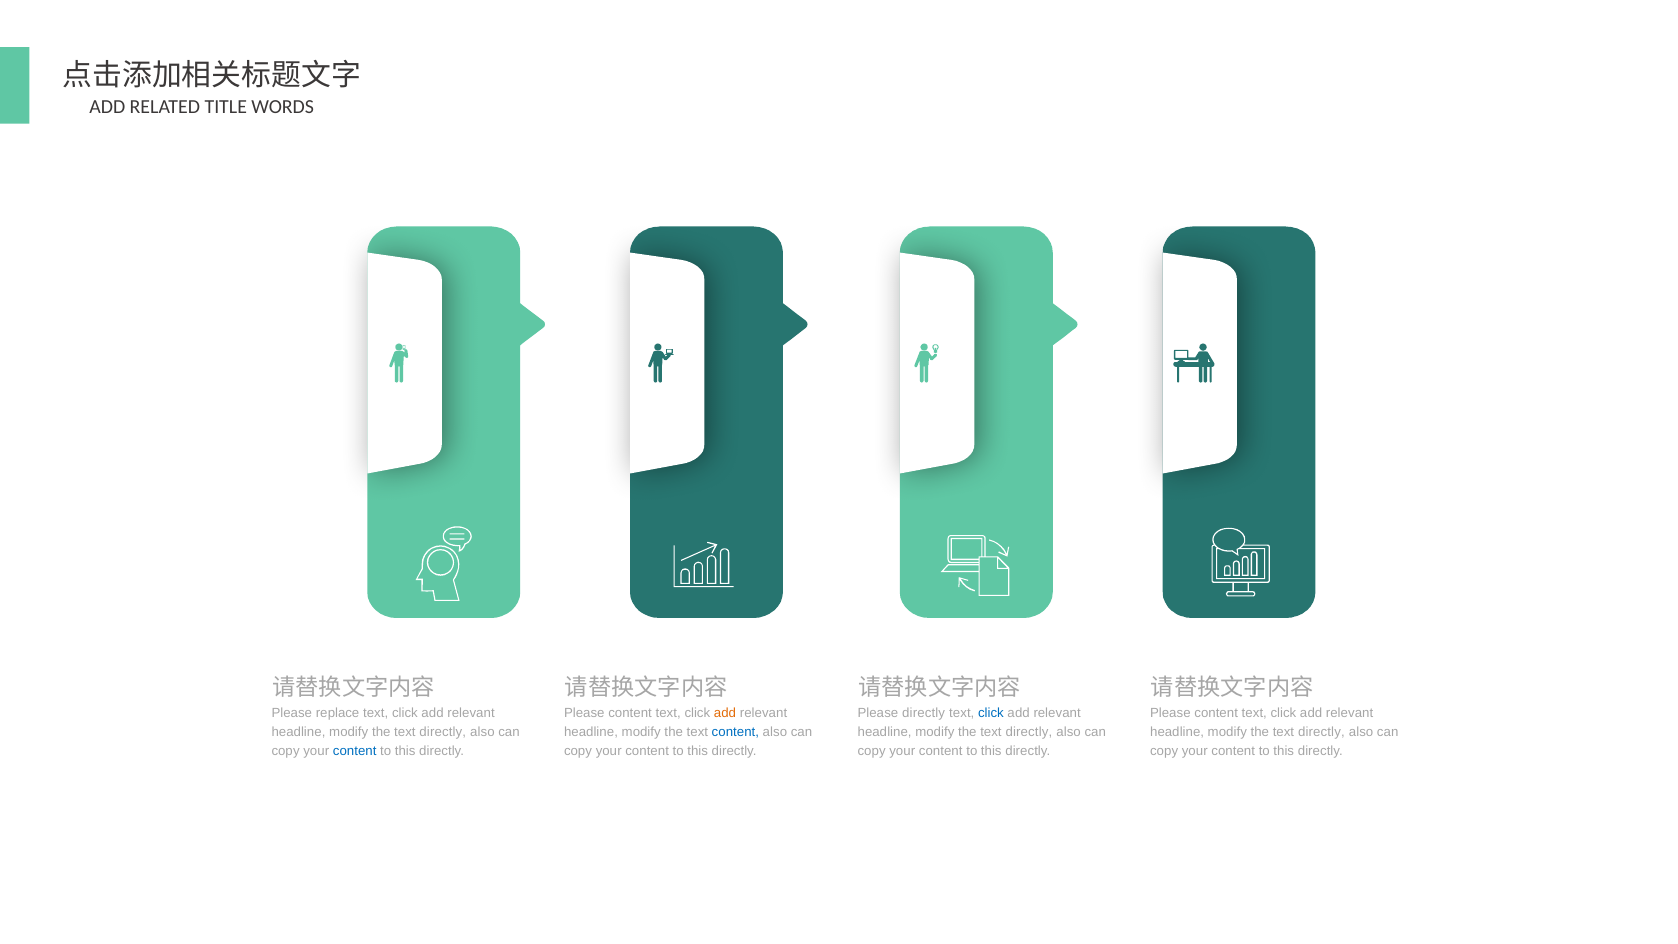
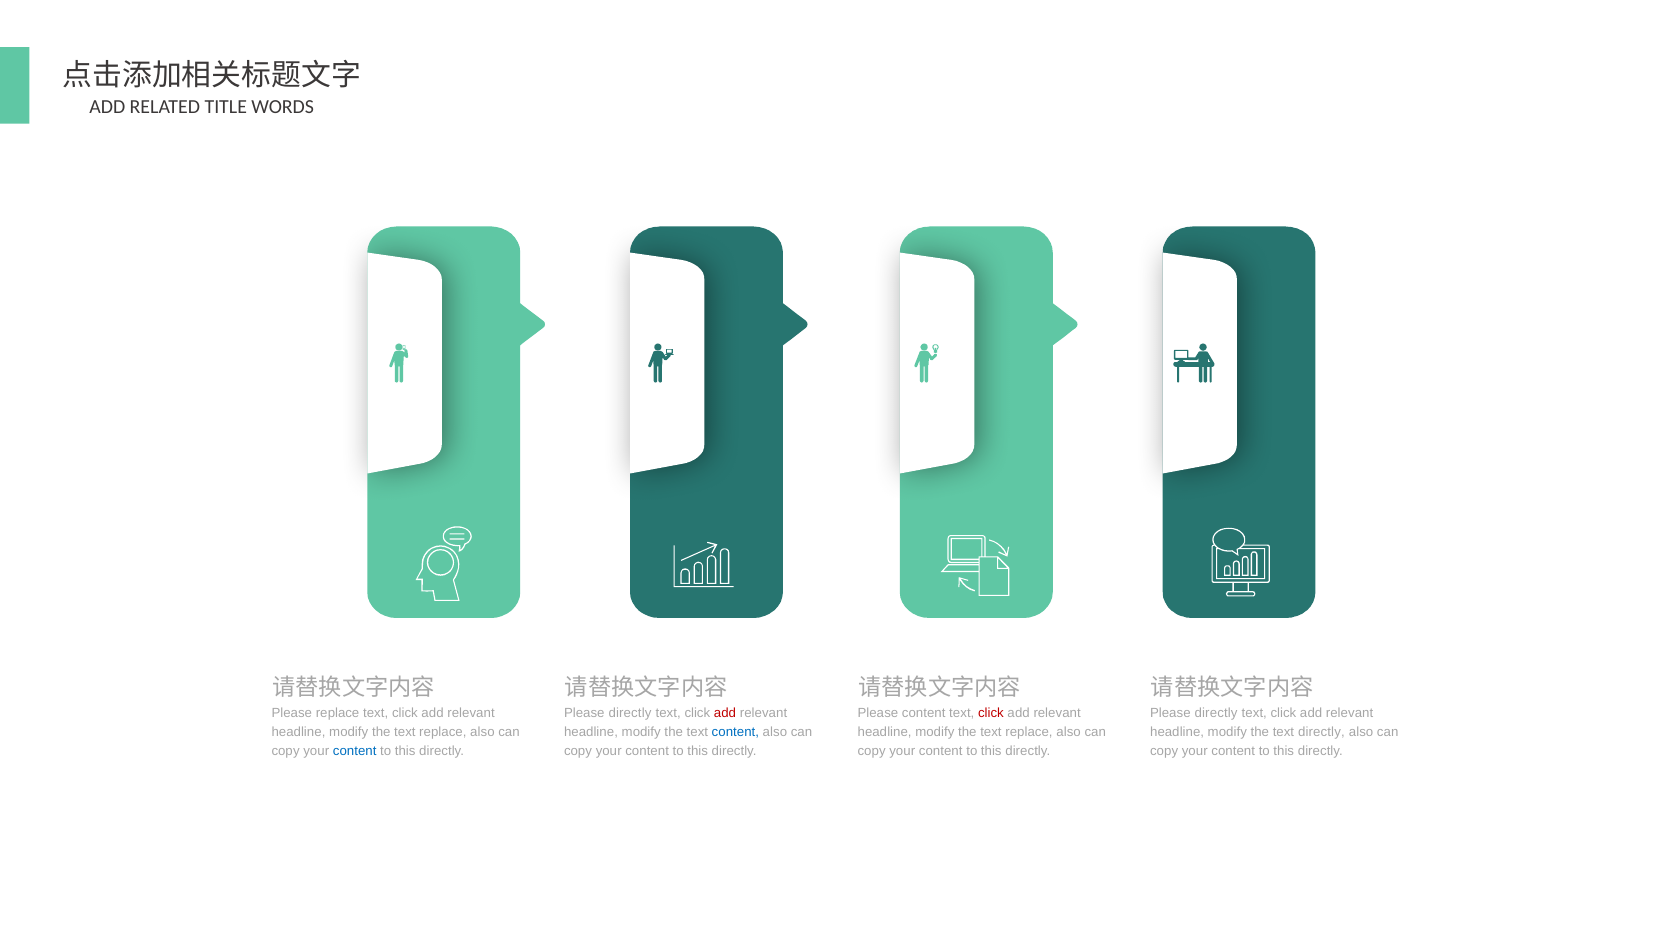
content at (630, 713): content -> directly
add at (725, 713) colour: orange -> red
Please directly: directly -> content
click at (991, 713) colour: blue -> red
content at (1216, 713): content -> directly
directly at (443, 732): directly -> replace
directly at (1029, 732): directly -> replace
